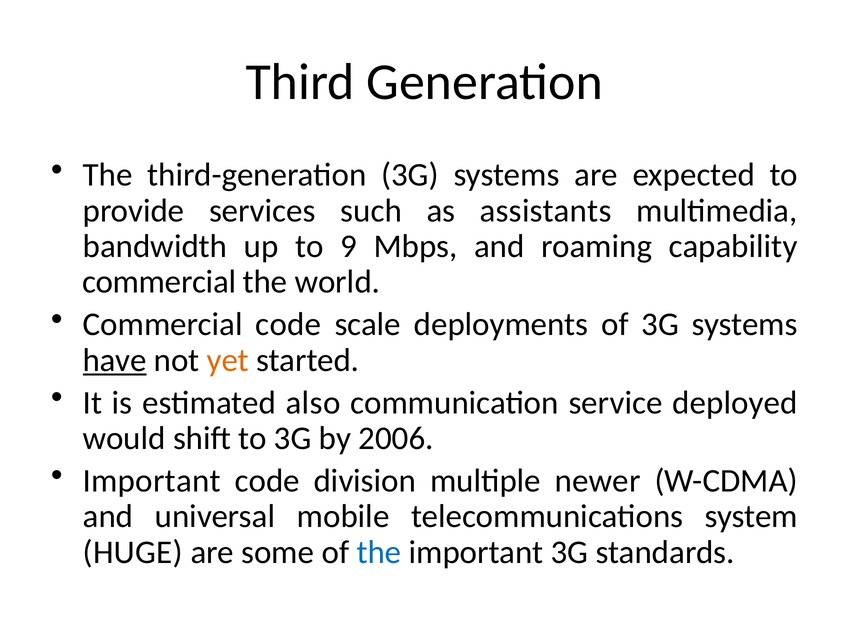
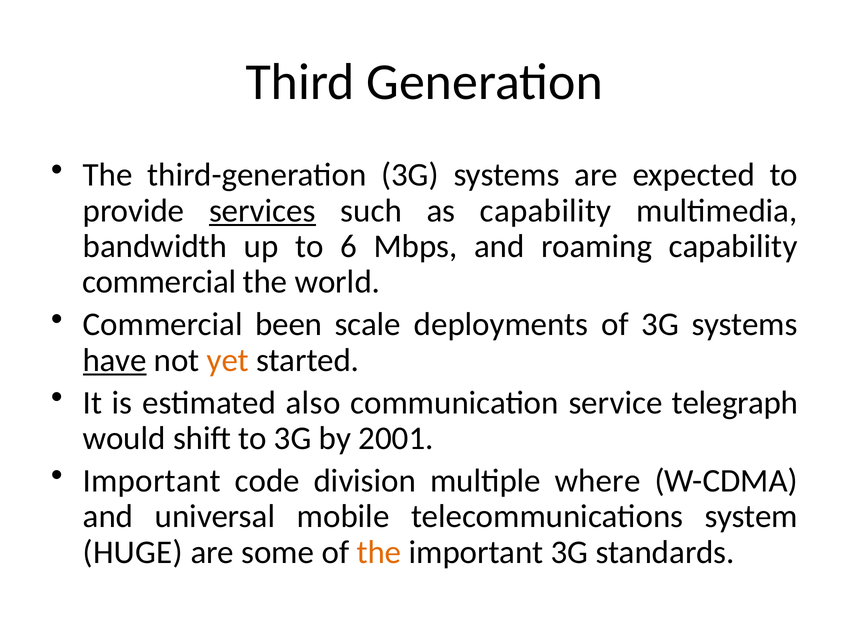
services underline: none -> present
as assistants: assistants -> capability
9: 9 -> 6
Commercial code: code -> been
deployed: deployed -> telegraph
2006: 2006 -> 2001
newer: newer -> where
the at (379, 552) colour: blue -> orange
